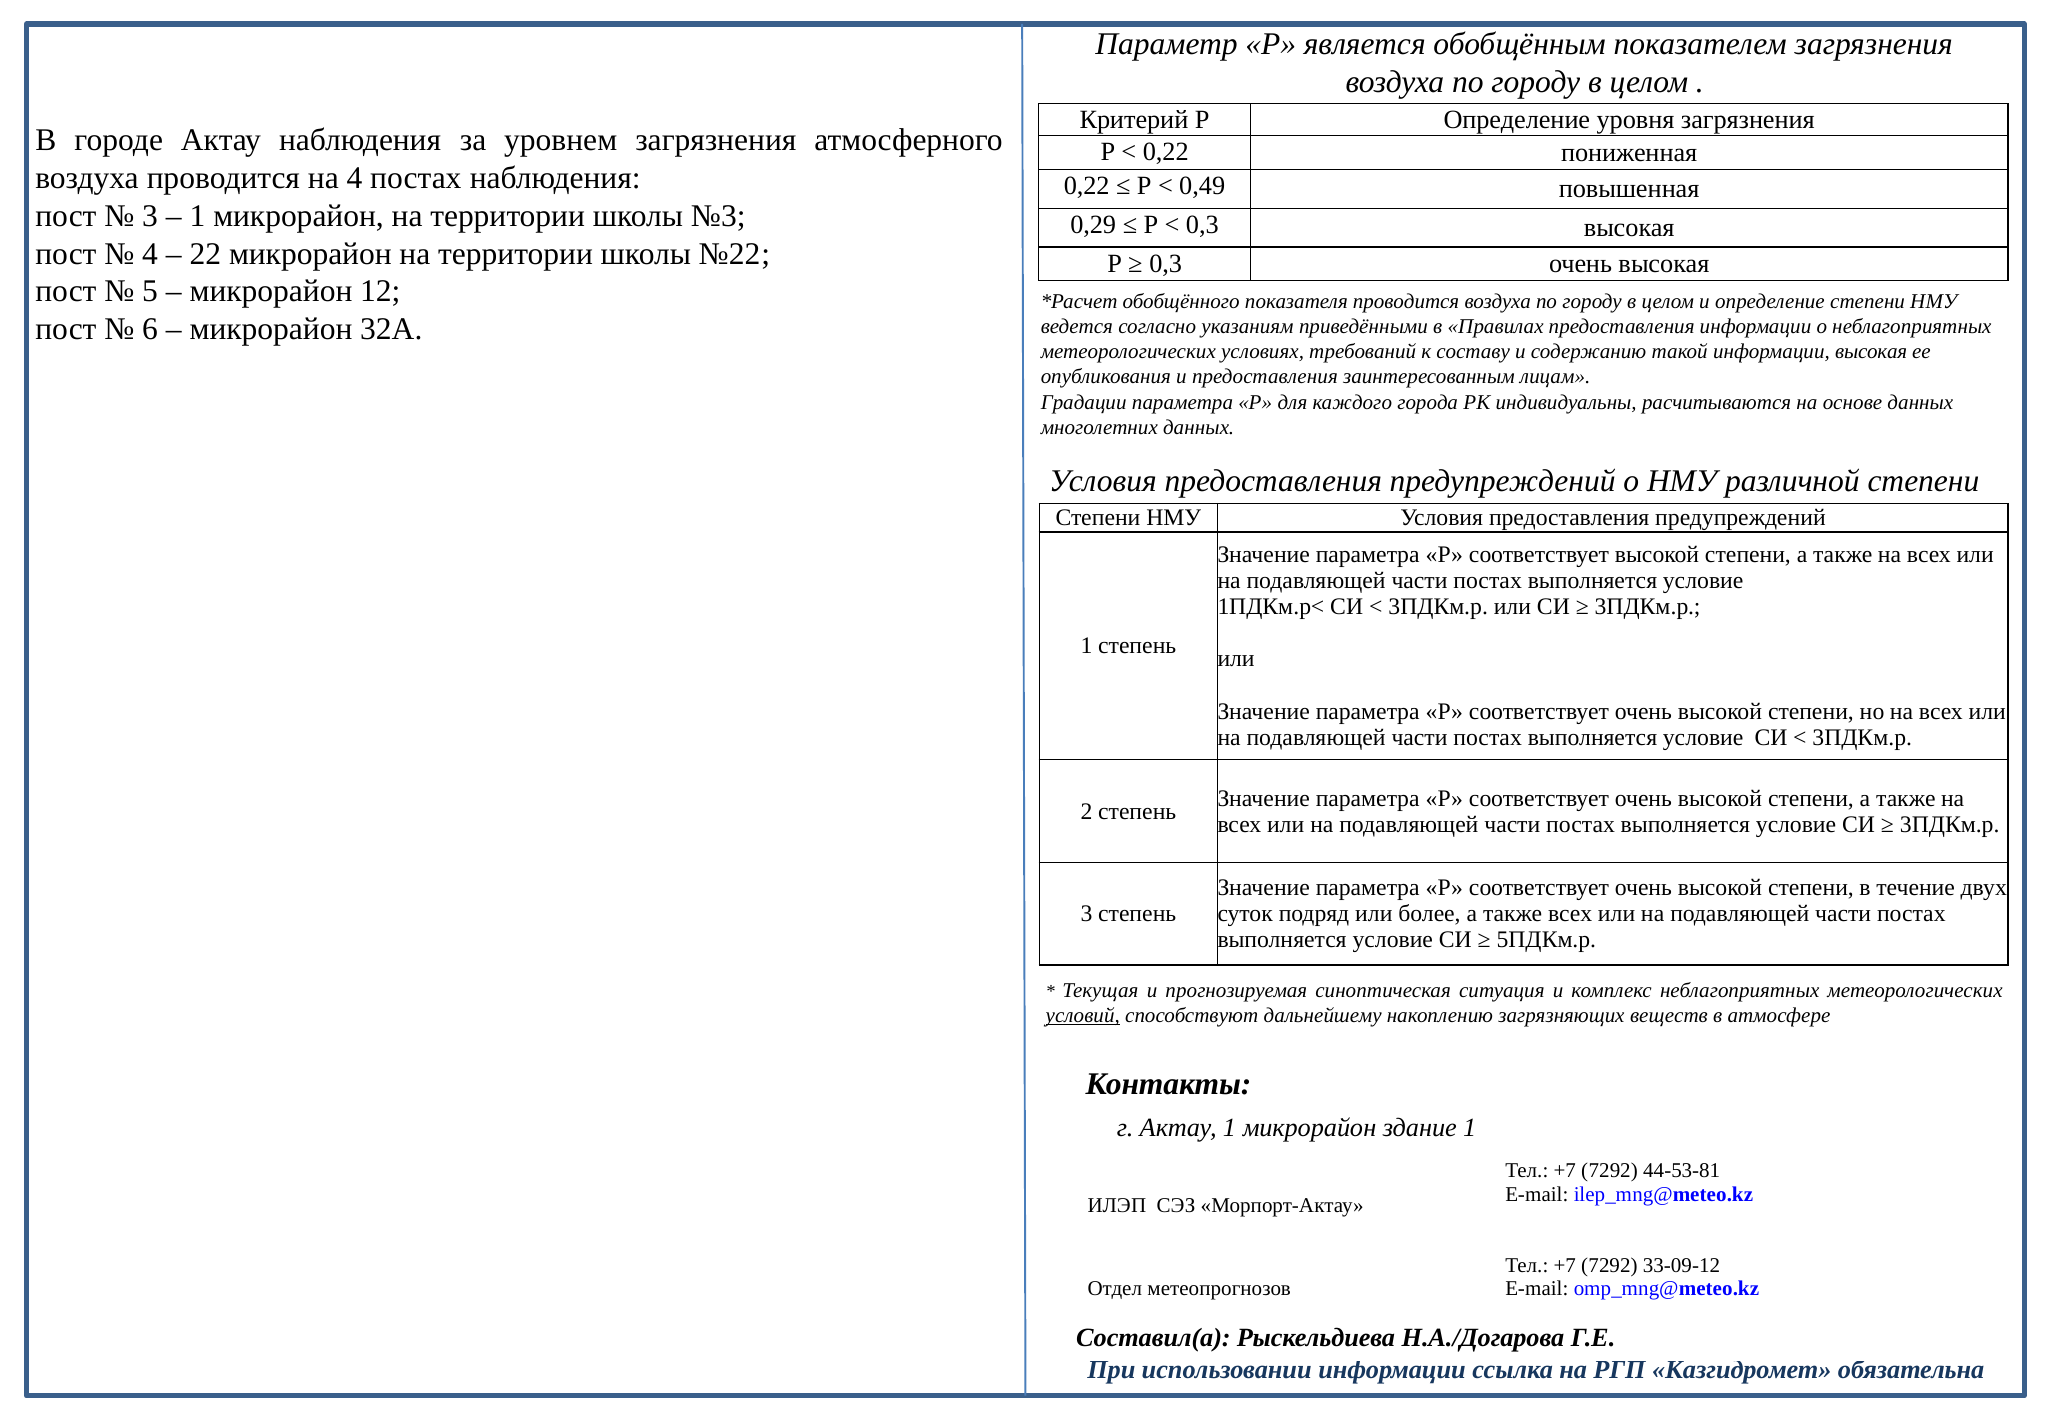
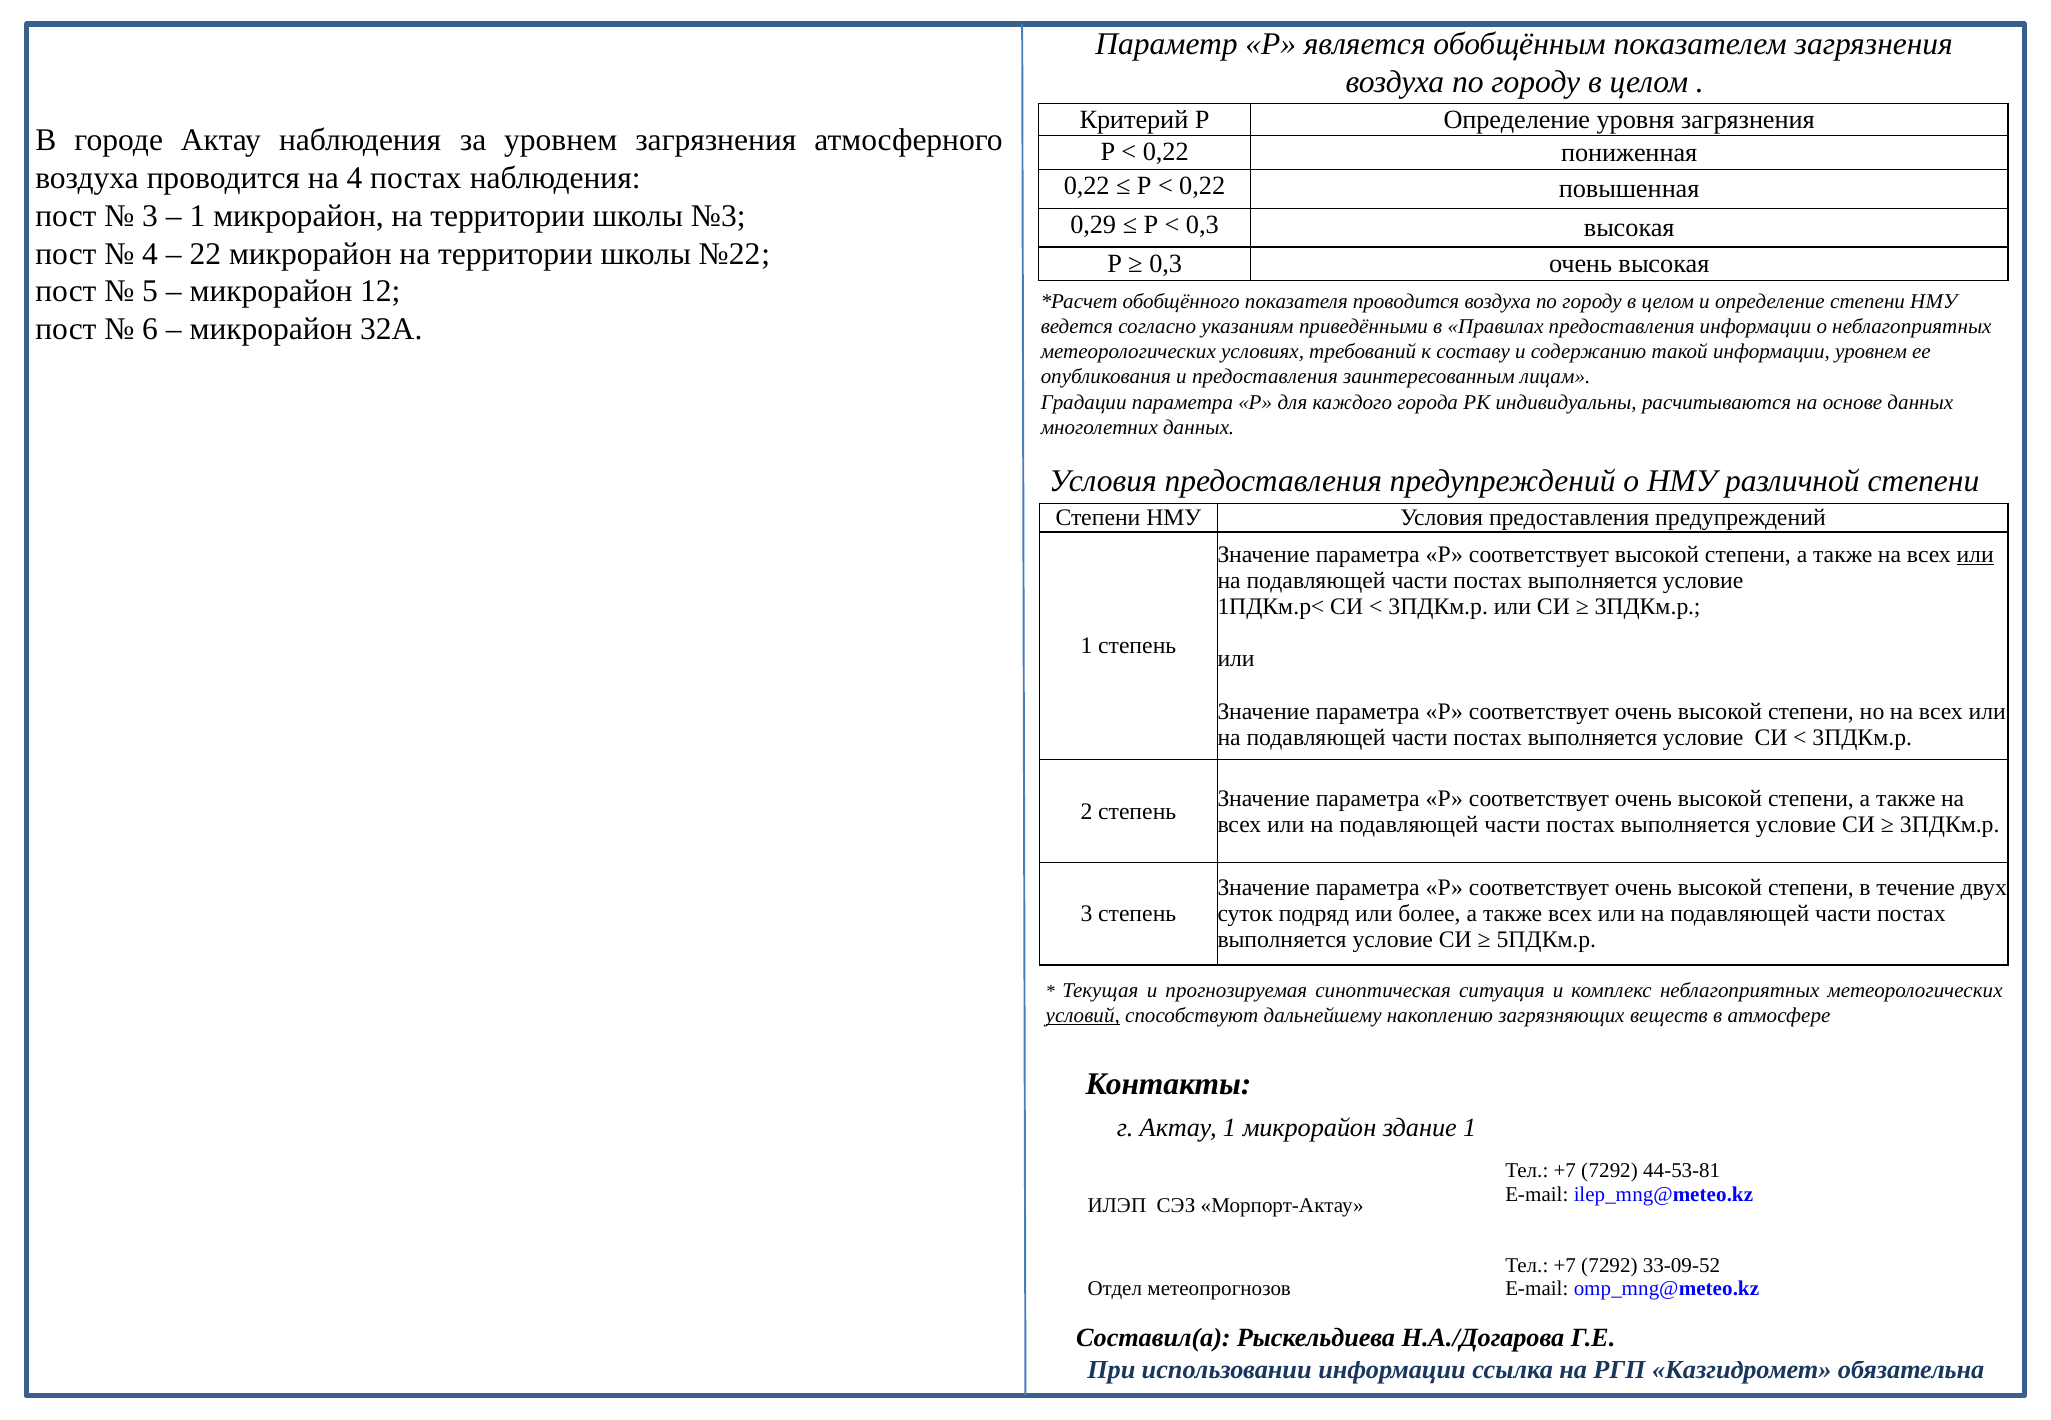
0,49 at (1202, 186): 0,49 -> 0,22
информации высокая: высокая -> уровнем
или at (1975, 554) underline: none -> present
33-09-12: 33-09-12 -> 33-09-52
